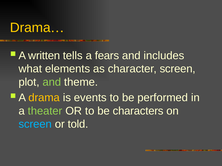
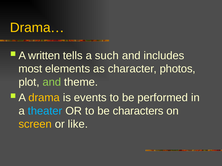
fears: fears -> such
what: what -> most
character screen: screen -> photos
theater colour: light green -> light blue
screen at (35, 125) colour: light blue -> yellow
told: told -> like
